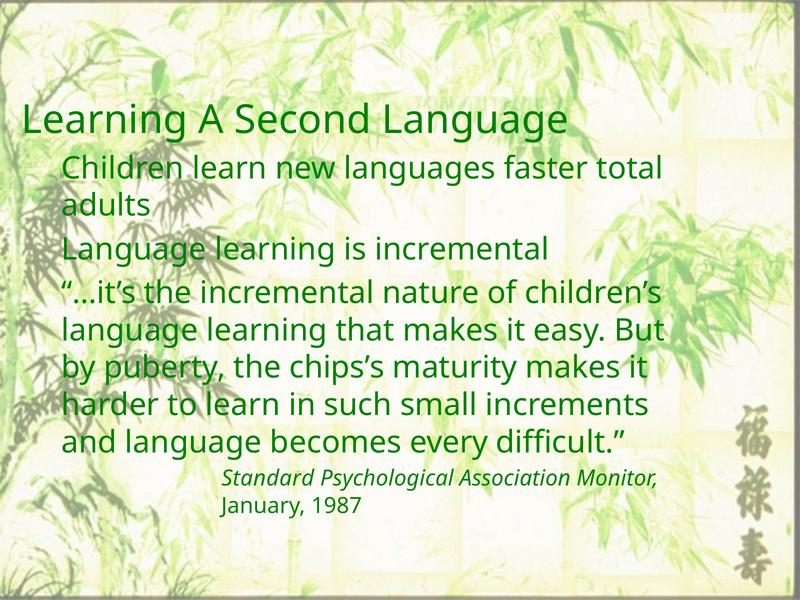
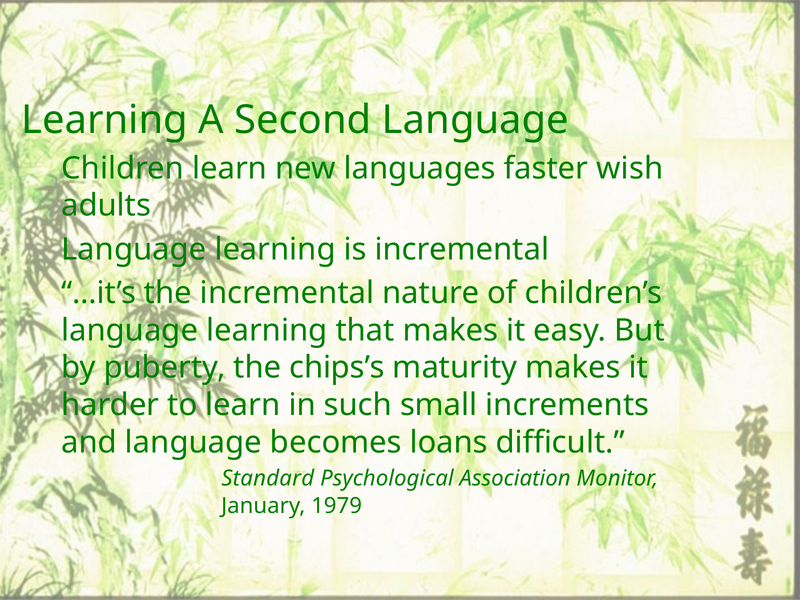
total: total -> wish
every: every -> loans
1987: 1987 -> 1979
